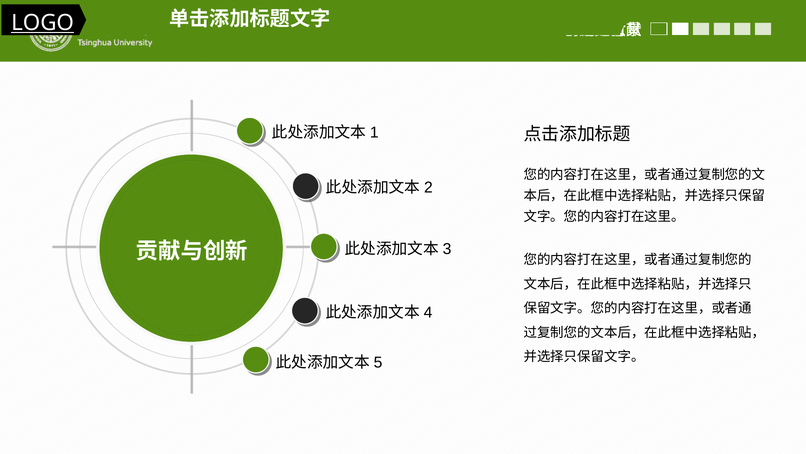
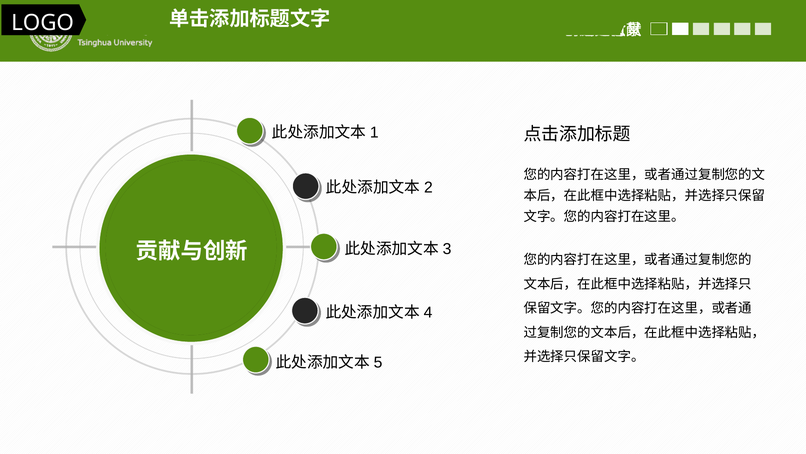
LOGO underline: present -> none
